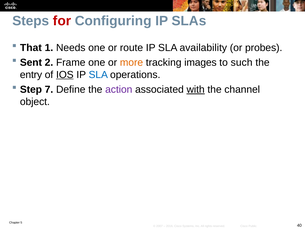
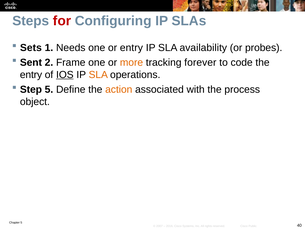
That: That -> Sets
or route: route -> entry
images: images -> forever
such: such -> code
SLA at (98, 75) colour: blue -> orange
Step 7: 7 -> 5
action colour: purple -> orange
with underline: present -> none
channel: channel -> process
